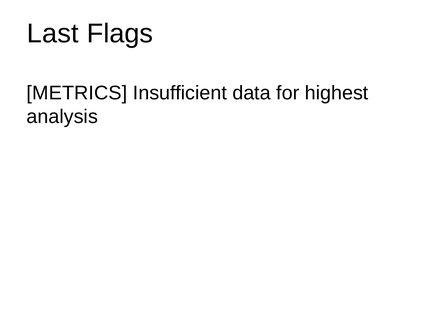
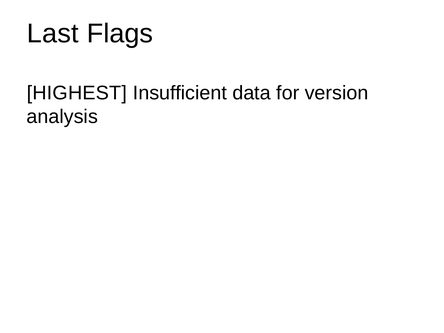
METRICS: METRICS -> HIGHEST
highest: highest -> version
